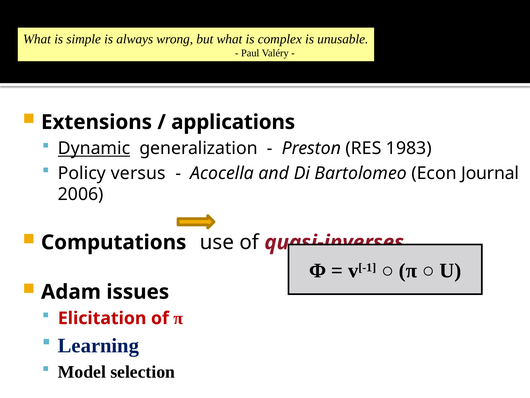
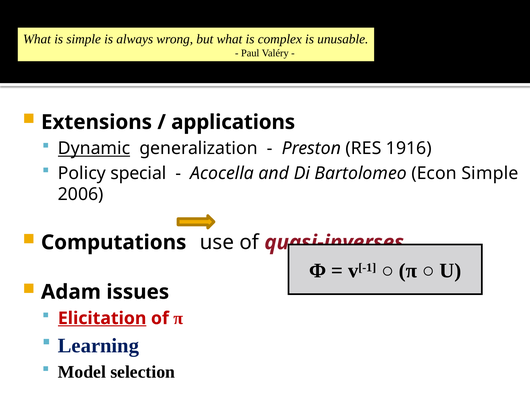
1983: 1983 -> 1916
versus: versus -> special
Econ Journal: Journal -> Simple
Elicitation underline: none -> present
